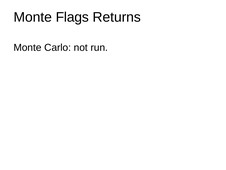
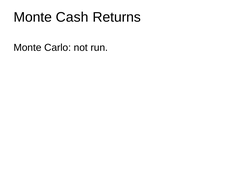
Flags: Flags -> Cash
